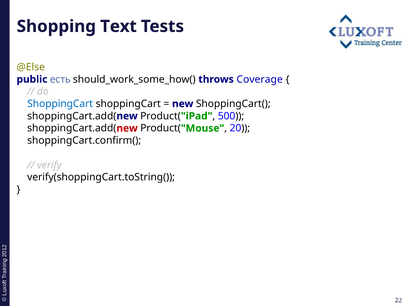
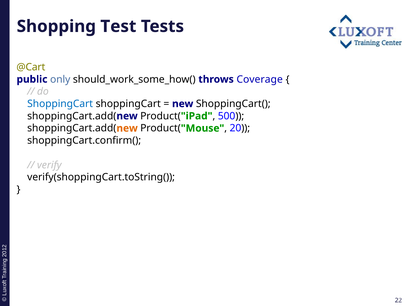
Text: Text -> Test
@Else: @Else -> @Cart
есть: есть -> only
new at (127, 128) colour: red -> orange
